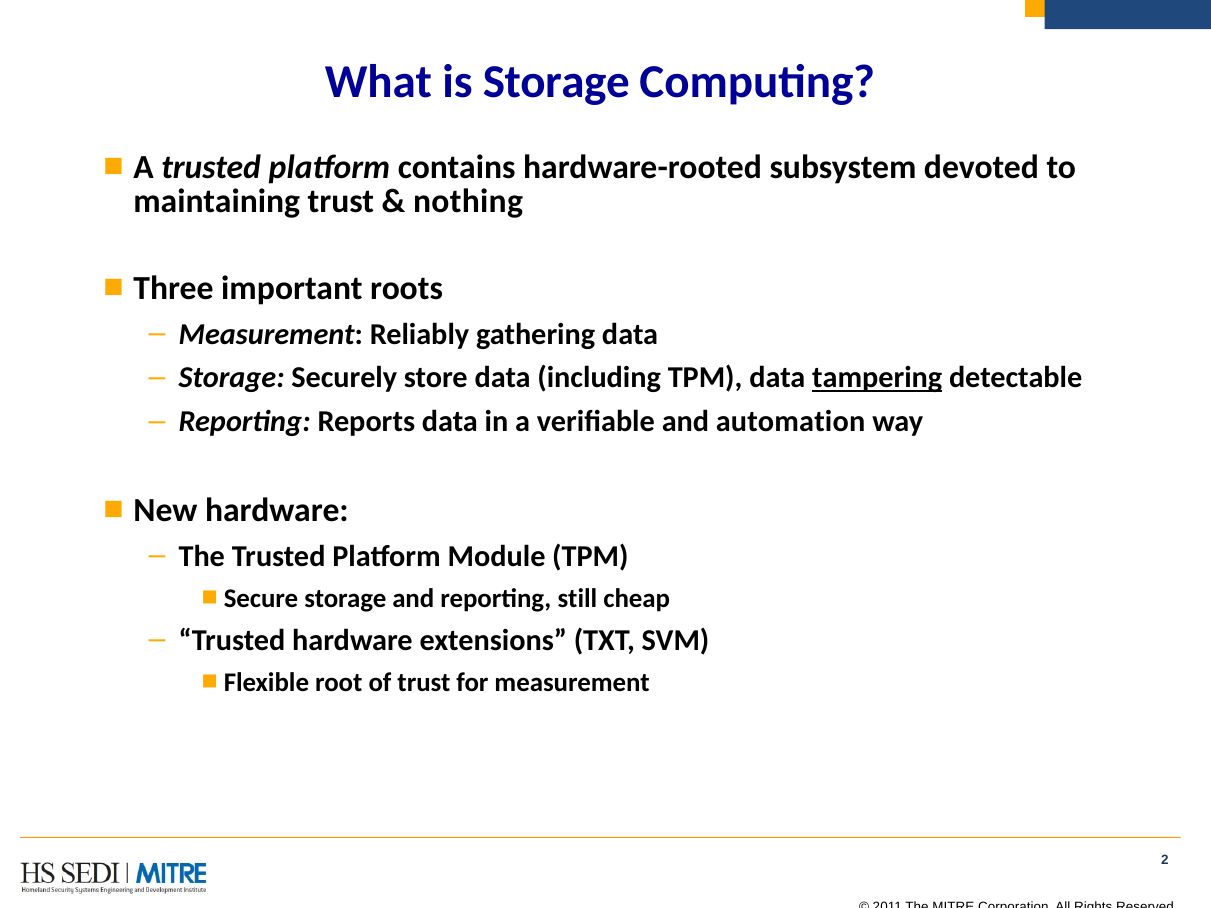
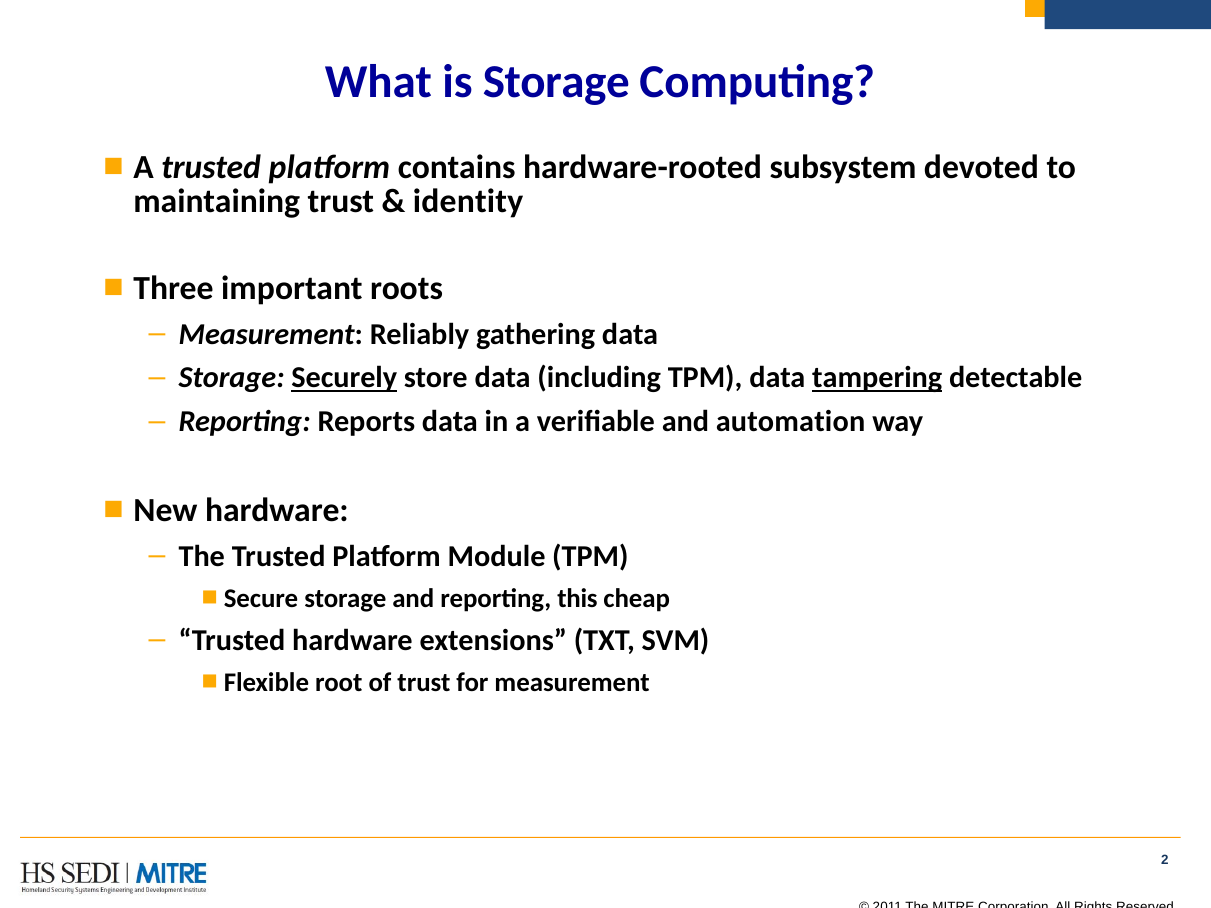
nothing: nothing -> identity
Securely underline: none -> present
still: still -> this
